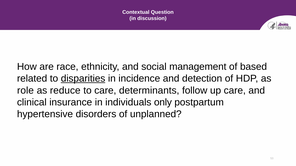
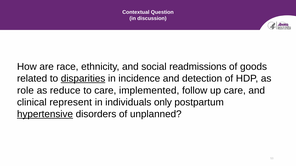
management: management -> readmissions
based: based -> goods
determinants: determinants -> implemented
insurance: insurance -> represent
hypertensive underline: none -> present
